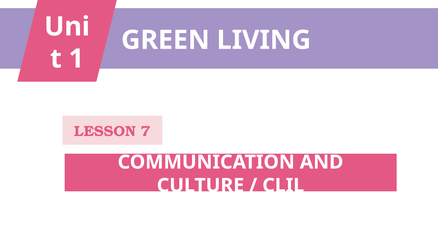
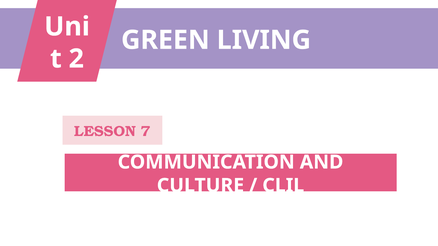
1: 1 -> 2
